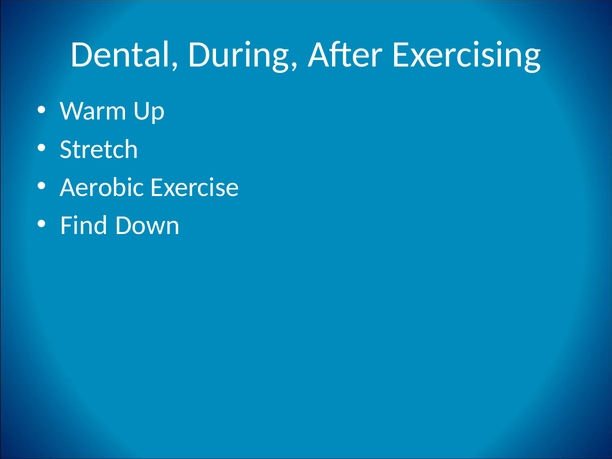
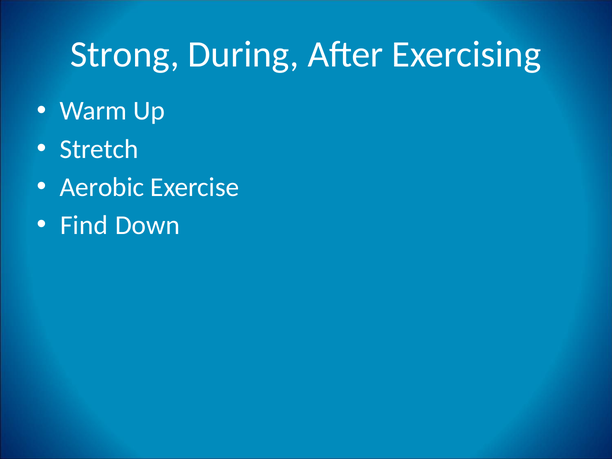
Dental: Dental -> Strong
